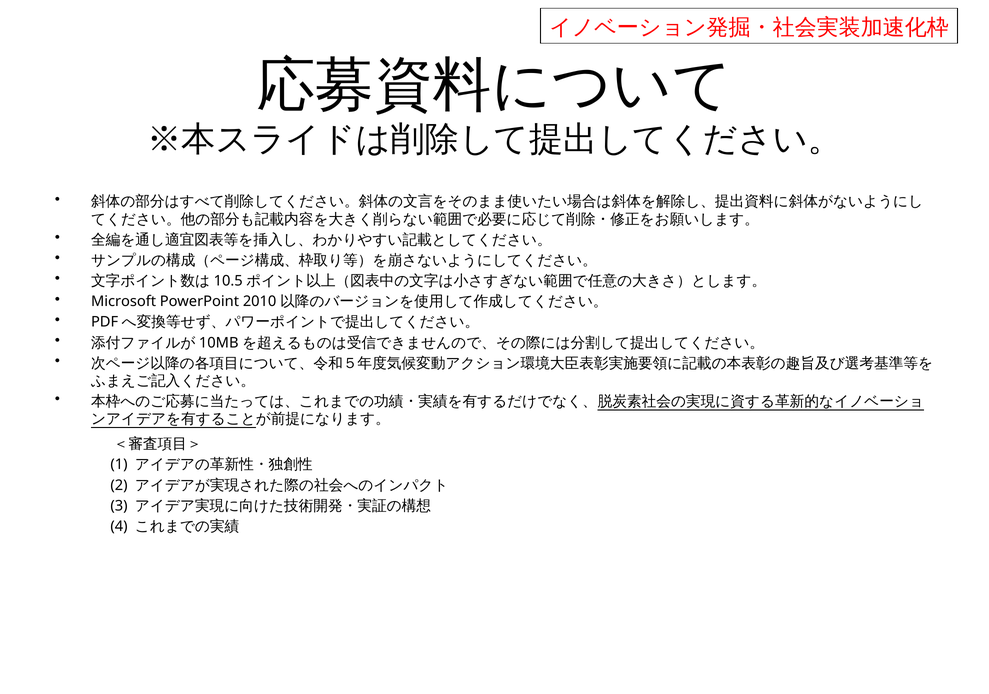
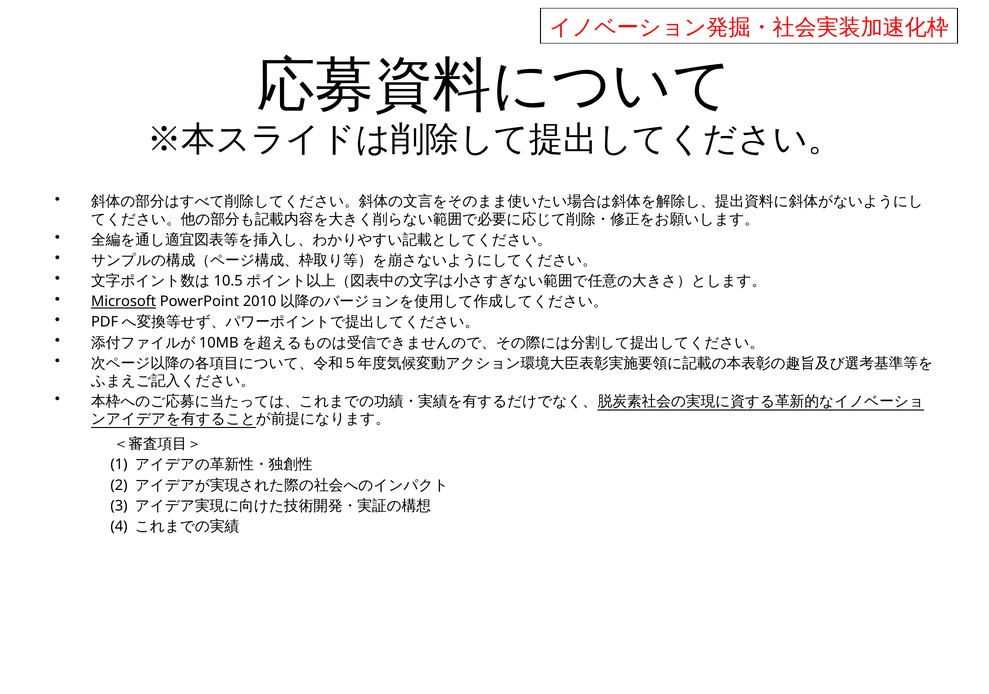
Microsoft underline: none -> present
